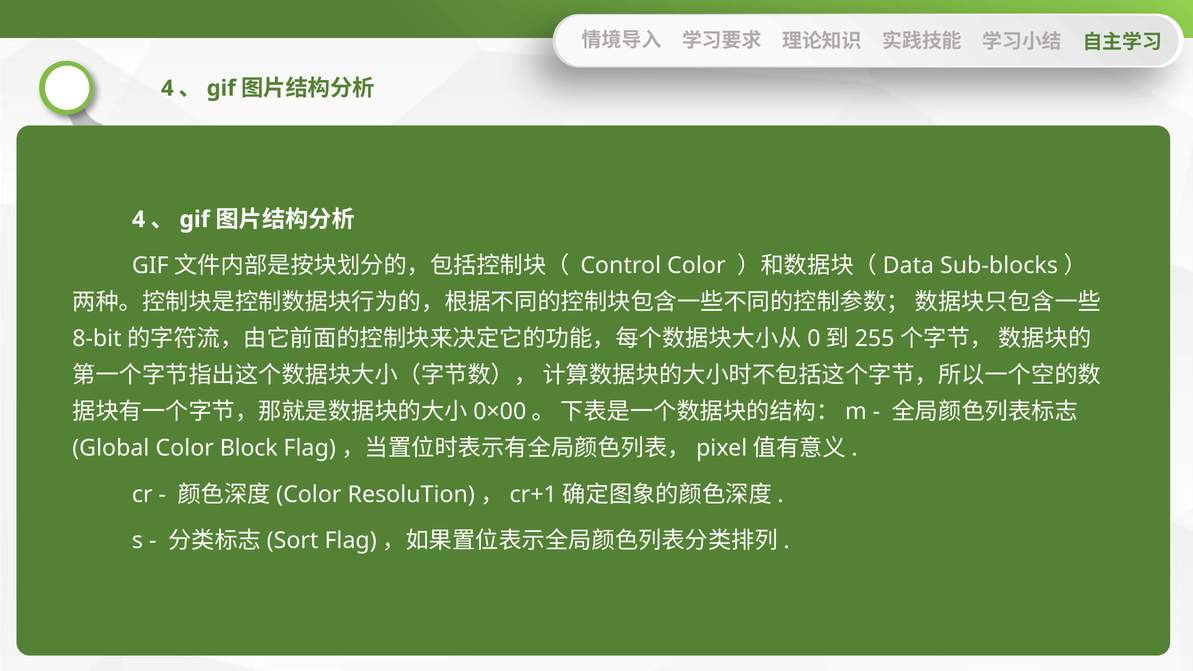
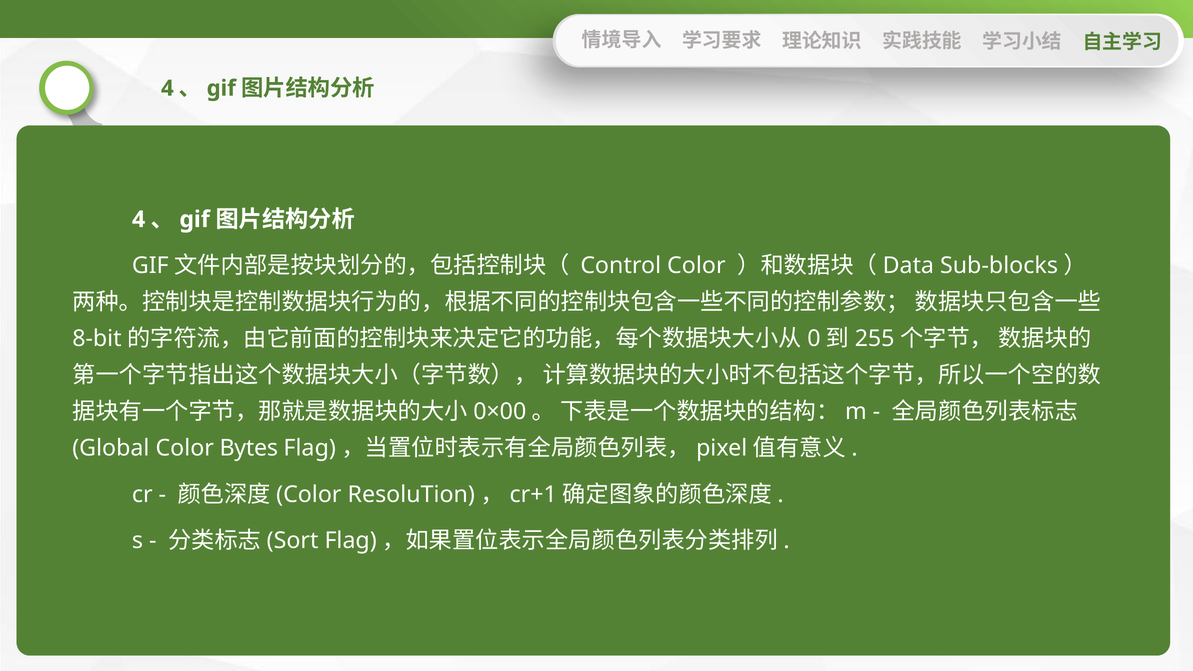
Block: Block -> Bytes
